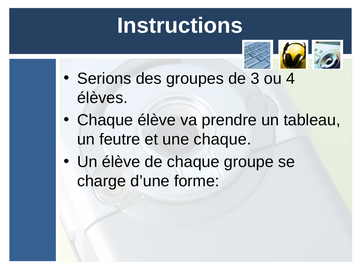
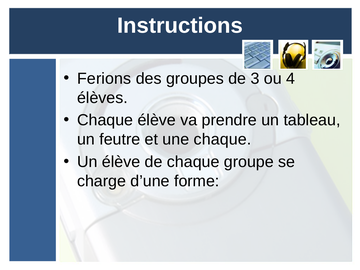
Serions: Serions -> Ferions
